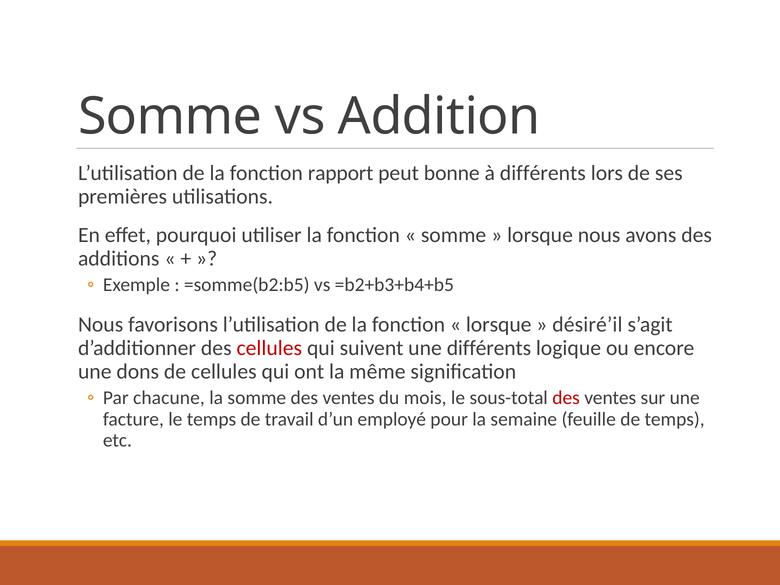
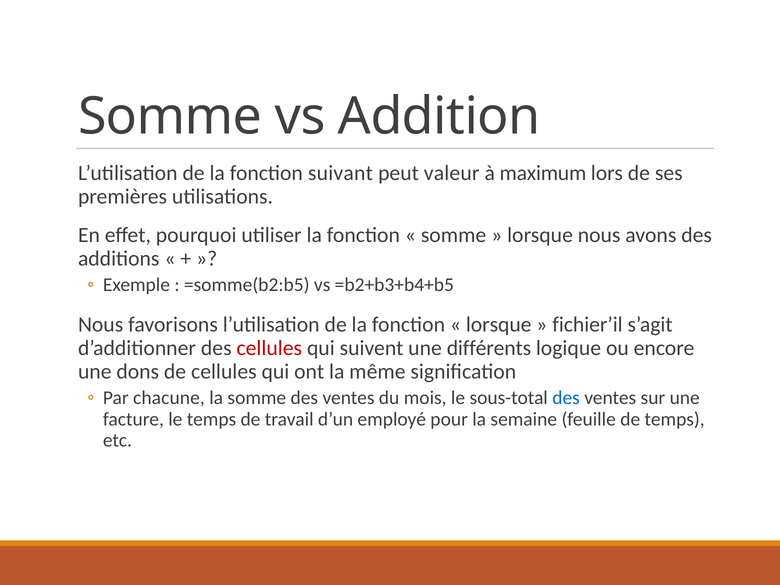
rapport: rapport -> suivant
bonne: bonne -> valeur
à différents: différents -> maximum
désiré’il: désiré’il -> fichier’il
des at (566, 398) colour: red -> blue
